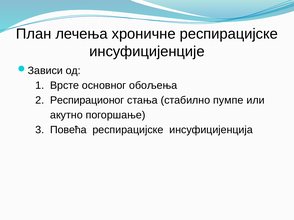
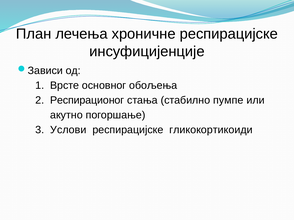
Повећа: Повећа -> Услови
инсуфицијенција: инсуфицијенција -> гликокортикоиди
